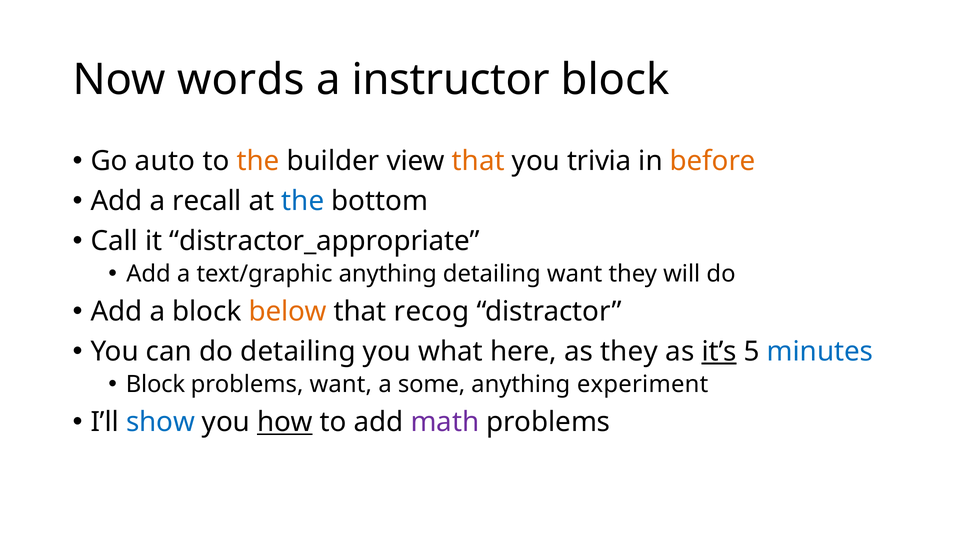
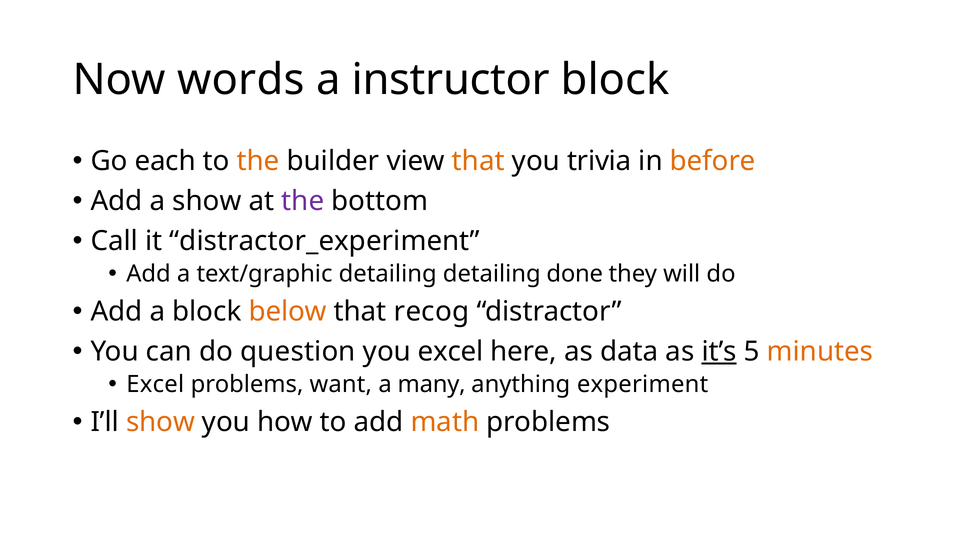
auto: auto -> each
a recall: recall -> show
the at (303, 201) colour: blue -> purple
distractor_appropriate: distractor_appropriate -> distractor_experiment
text/graphic anything: anything -> detailing
detailing want: want -> done
do detailing: detailing -> question
you what: what -> excel
as they: they -> data
minutes colour: blue -> orange
Block at (155, 384): Block -> Excel
some: some -> many
show at (161, 422) colour: blue -> orange
how underline: present -> none
math colour: purple -> orange
